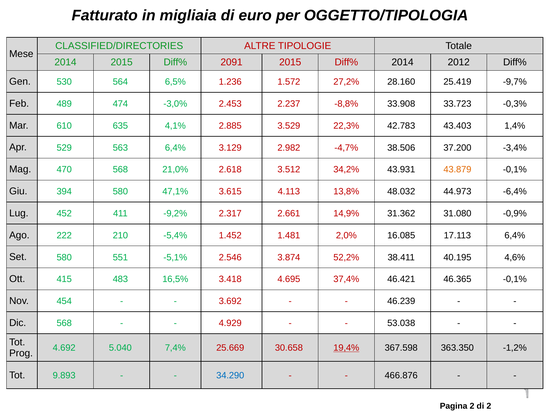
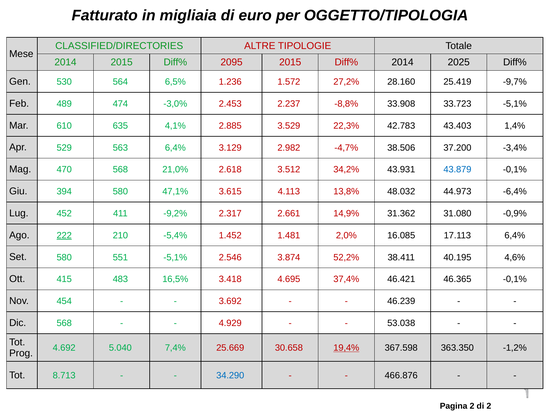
2091: 2091 -> 2095
2012: 2012 -> 2025
33.723 -0,3%: -0,3% -> -5,1%
43.879 colour: orange -> blue
222 underline: none -> present
9.893: 9.893 -> 8.713
